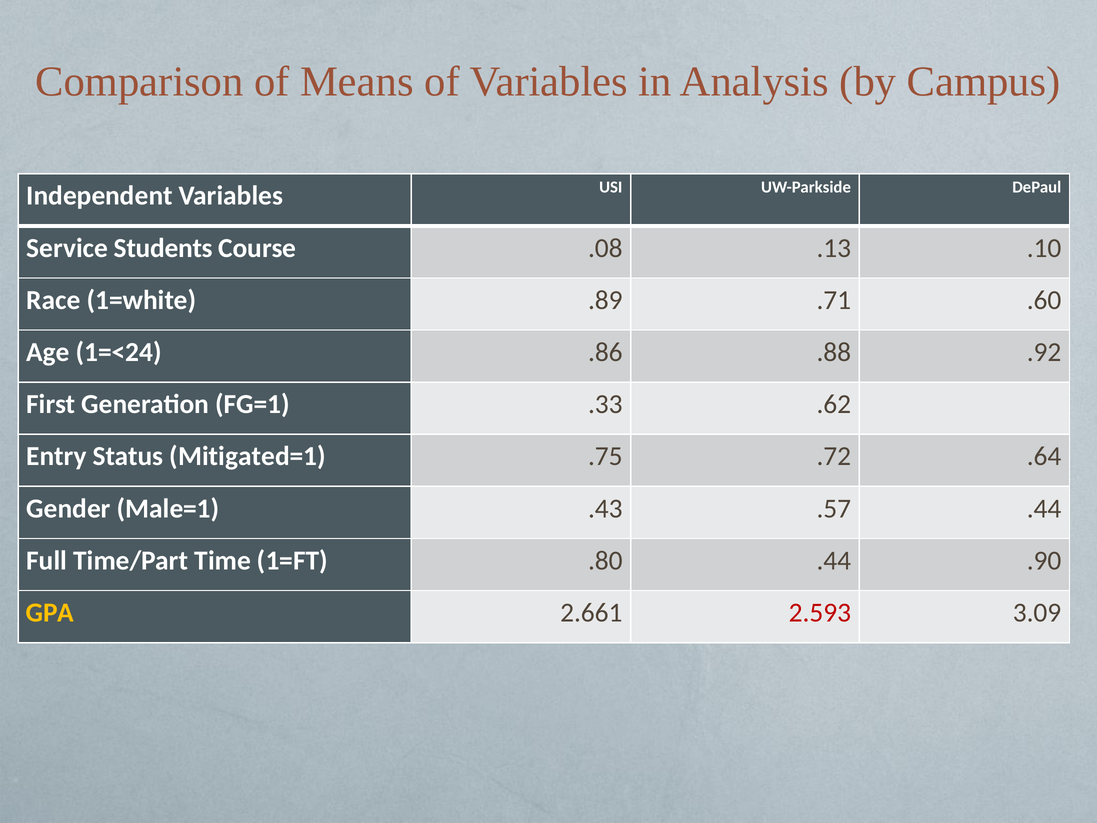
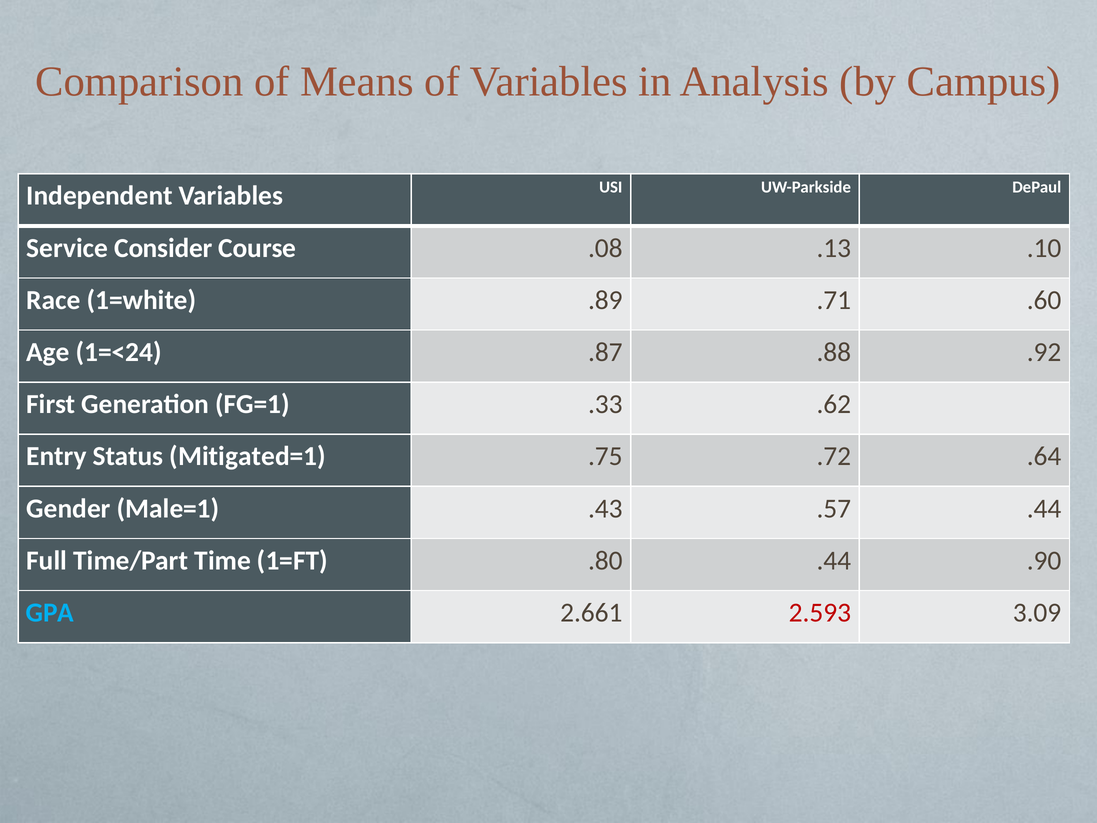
Students: Students -> Consider
.86: .86 -> .87
GPA colour: yellow -> light blue
